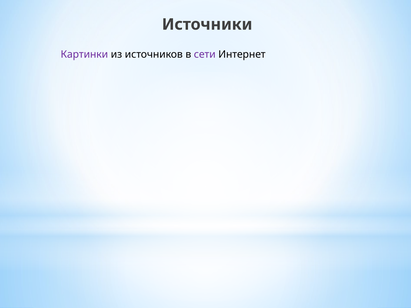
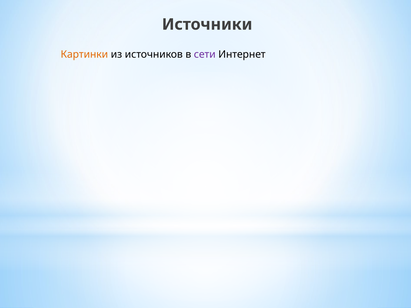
Картинки colour: purple -> orange
